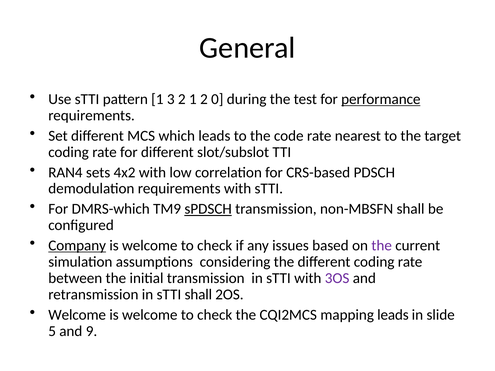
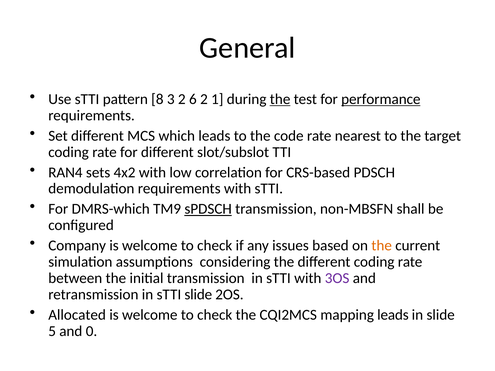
pattern 1: 1 -> 8
2 1: 1 -> 6
0: 0 -> 1
the at (280, 99) underline: none -> present
Company underline: present -> none
the at (382, 246) colour: purple -> orange
sTTI shall: shall -> slide
Welcome at (77, 315): Welcome -> Allocated
9: 9 -> 0
